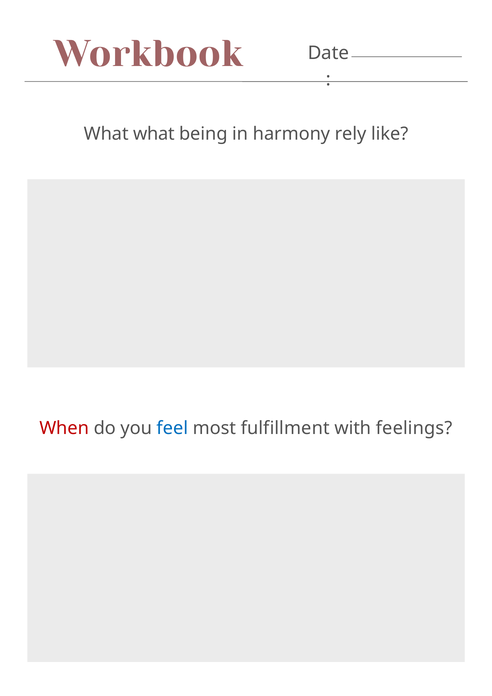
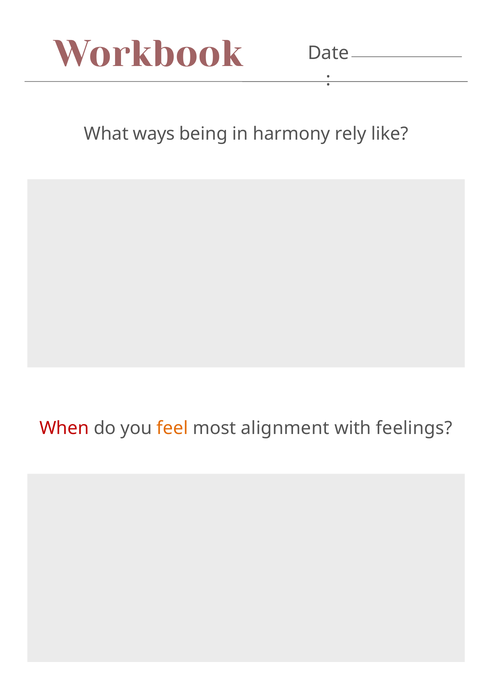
What what: what -> ways
feel colour: blue -> orange
fulfillment: fulfillment -> alignment
